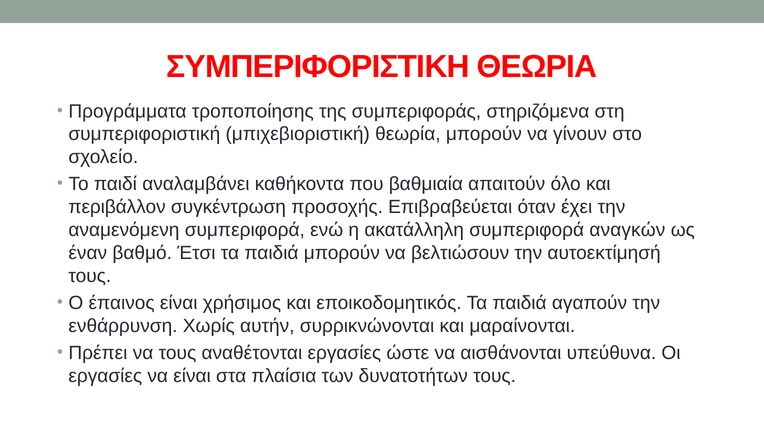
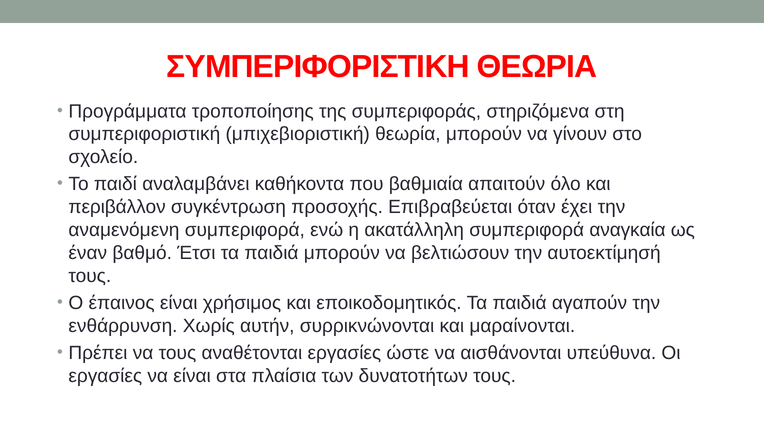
αναγκών: αναγκών -> αναγκαία
